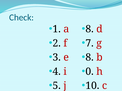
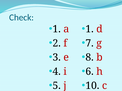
8 at (90, 29): 8 -> 1
0: 0 -> 6
